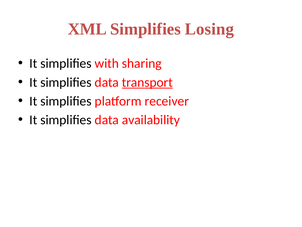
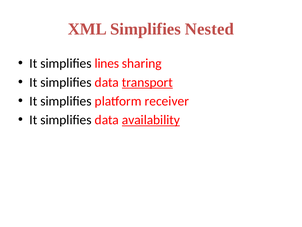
Losing: Losing -> Nested
with: with -> lines
availability underline: none -> present
